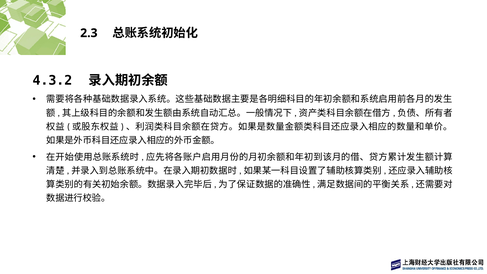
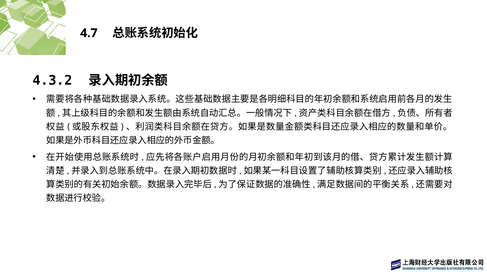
2.3: 2.3 -> 4.7
